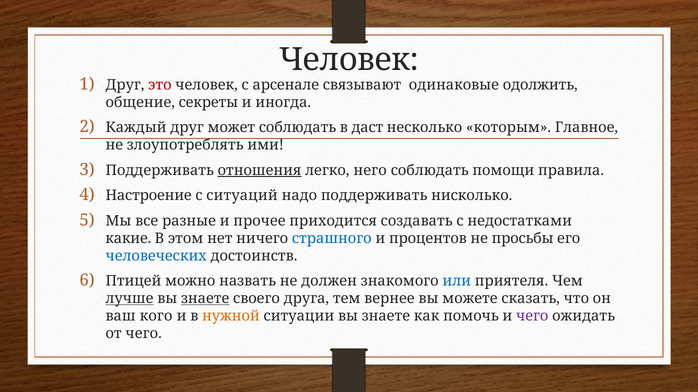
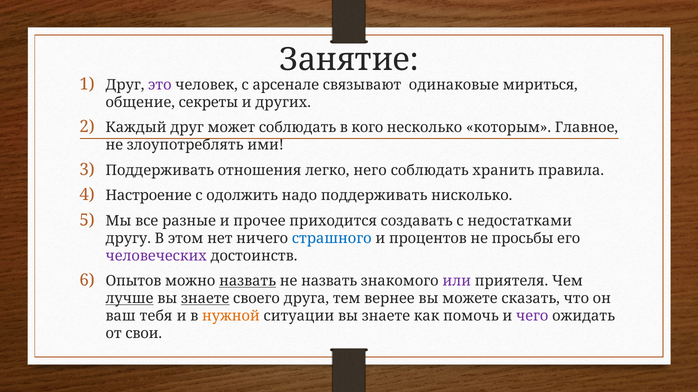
Человек at (349, 60): Человек -> Занятие
это colour: red -> purple
одолжить: одолжить -> мириться
иногда: иногда -> других
даст: даст -> кого
отношения underline: present -> none
помощи: помощи -> хранить
ситуаций: ситуаций -> одолжить
какие: какие -> другу
человеческих colour: blue -> purple
Птицей: Птицей -> Опытов
назвать at (248, 281) underline: none -> present
не должен: должен -> назвать
или colour: blue -> purple
кого: кого -> тебя
от чего: чего -> свои
